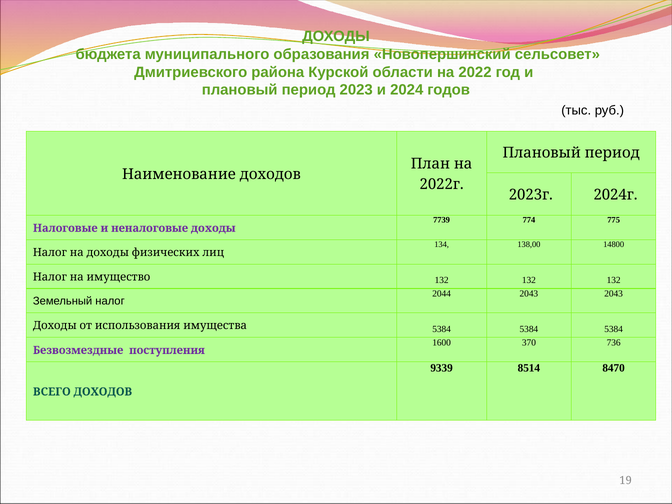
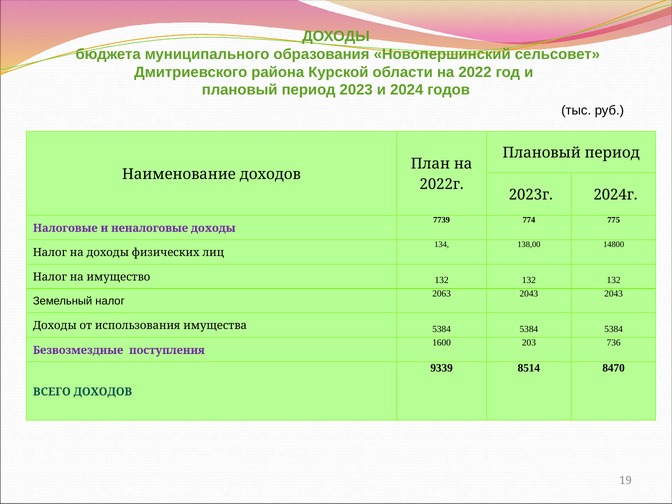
2044: 2044 -> 2063
370: 370 -> 203
